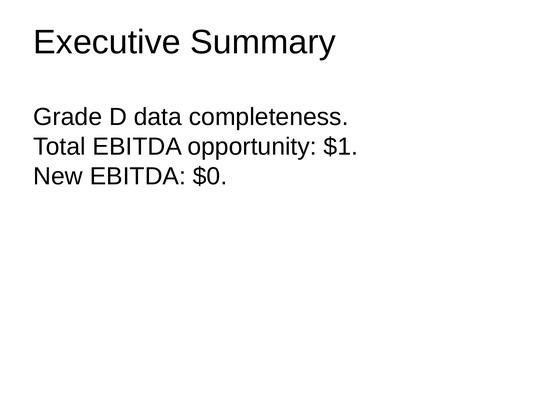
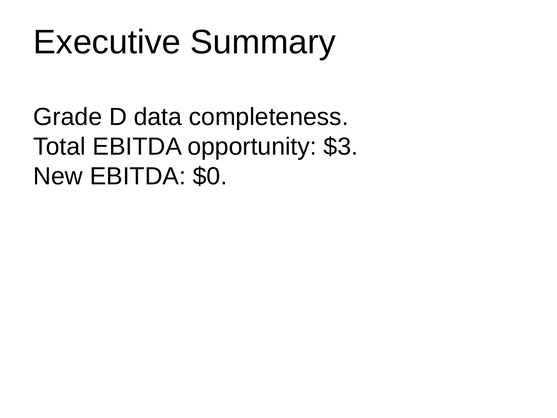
$1: $1 -> $3
